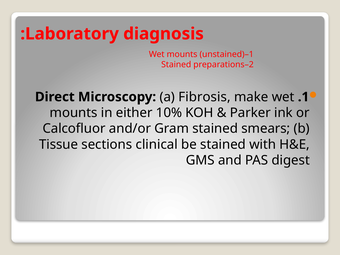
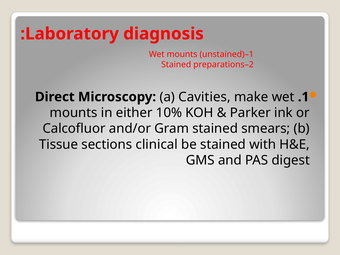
Fibrosis: Fibrosis -> Cavities
